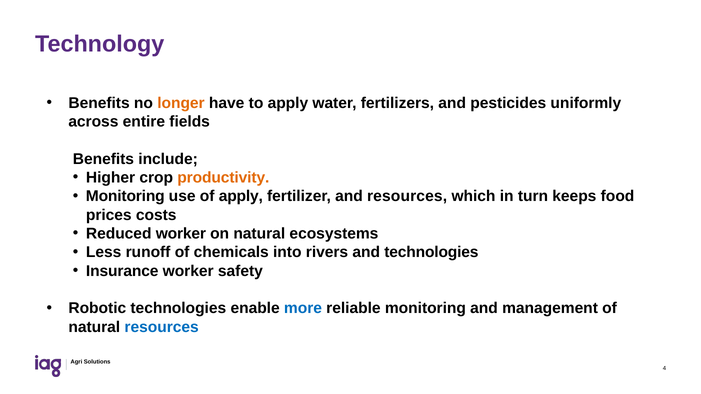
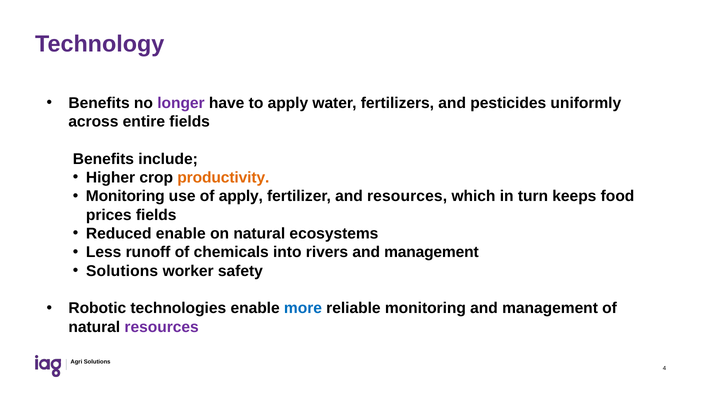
longer colour: orange -> purple
prices costs: costs -> fields
Reduced worker: worker -> enable
rivers and technologies: technologies -> management
Insurance at (122, 271): Insurance -> Solutions
resources at (162, 327) colour: blue -> purple
